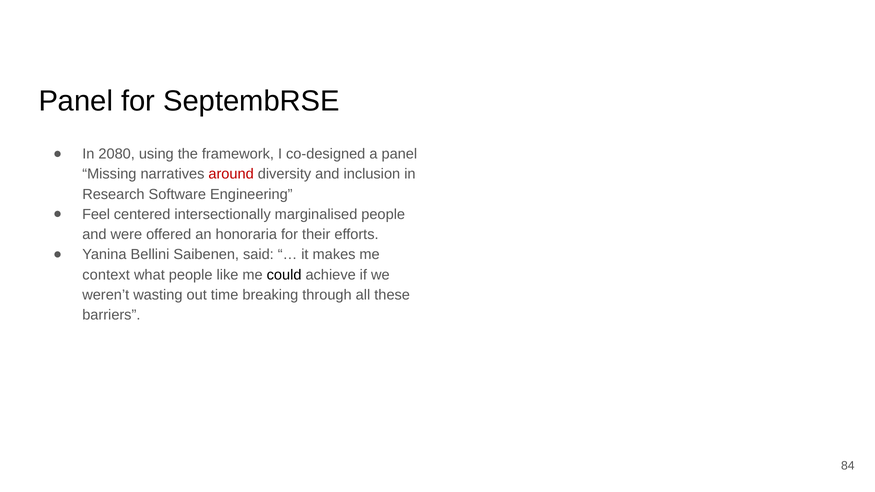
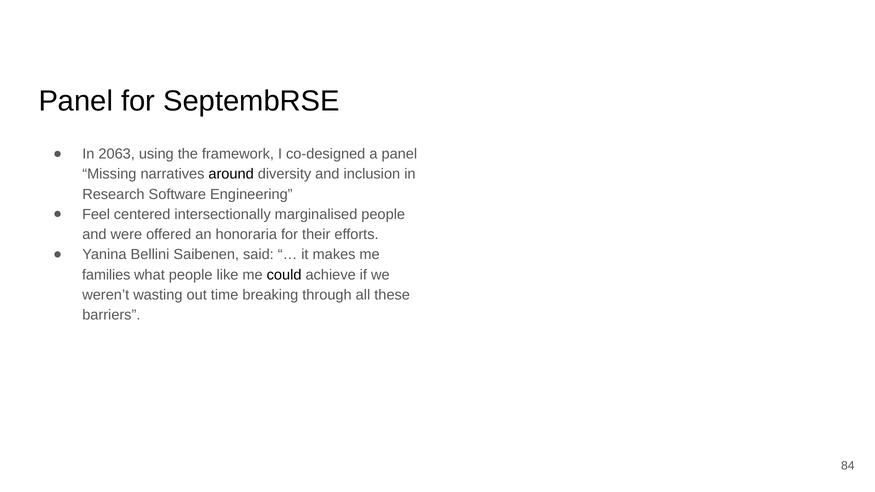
2080: 2080 -> 2063
around colour: red -> black
context: context -> families
